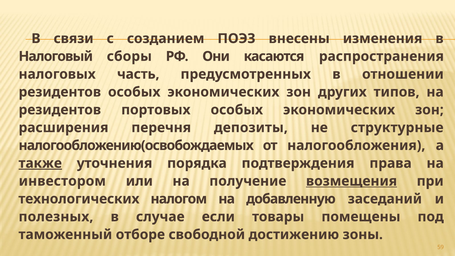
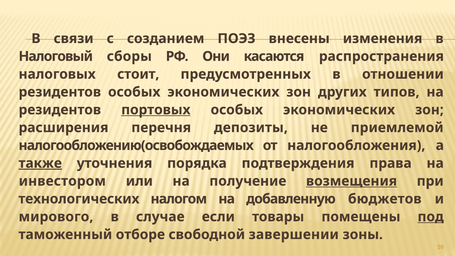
часть: часть -> стоит
портовых underline: none -> present
структурные: структурные -> приемлемой
заседаний: заседаний -> бюджетов
полезных: полезных -> мирового
под underline: none -> present
достижению: достижению -> завершении
